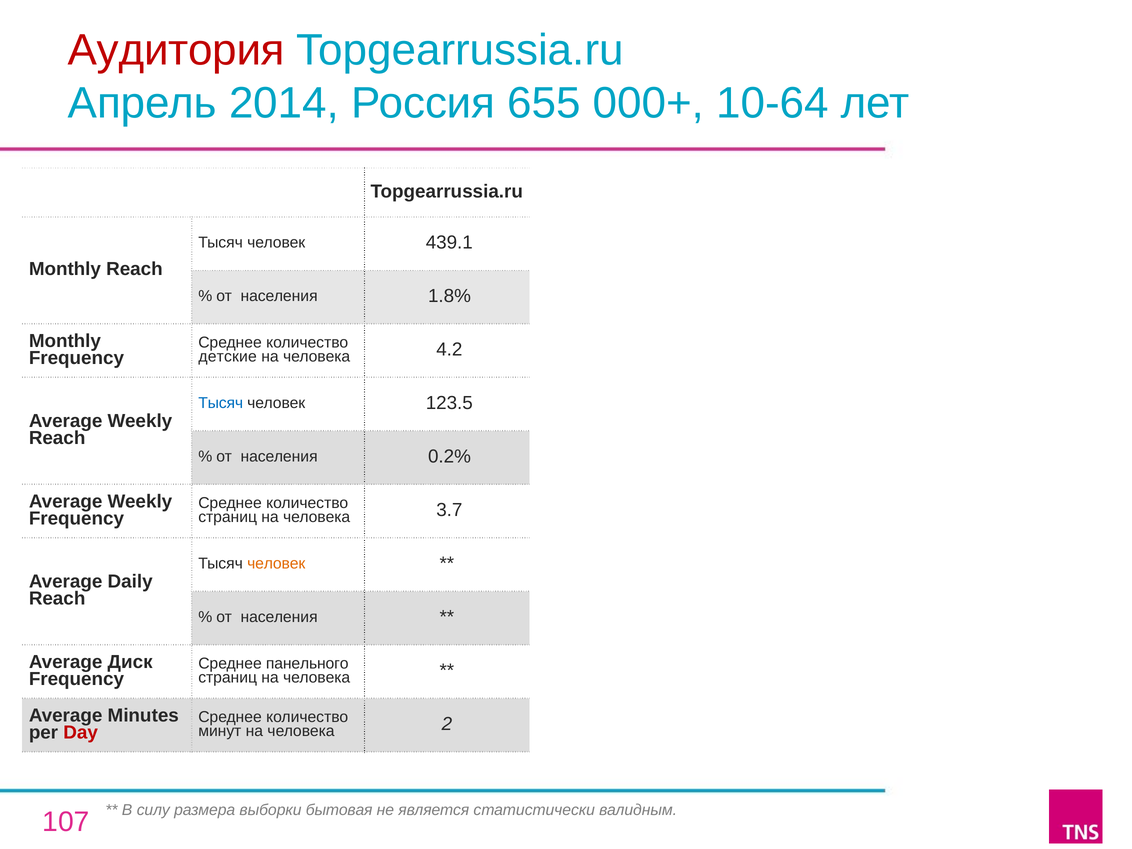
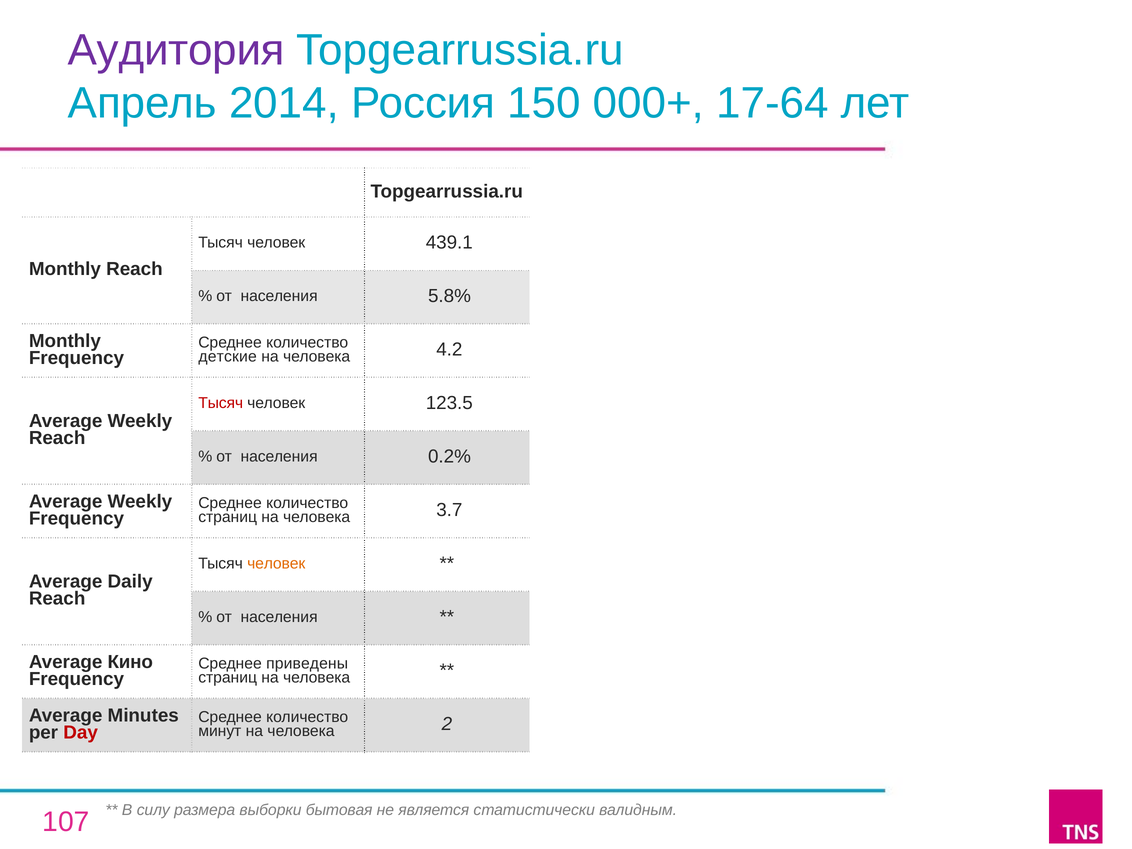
Аудитория colour: red -> purple
655: 655 -> 150
10-64: 10-64 -> 17-64
1.8%: 1.8% -> 5.8%
Тысяч at (221, 403) colour: blue -> red
Диск: Диск -> Кино
панельного: панельного -> приведены
